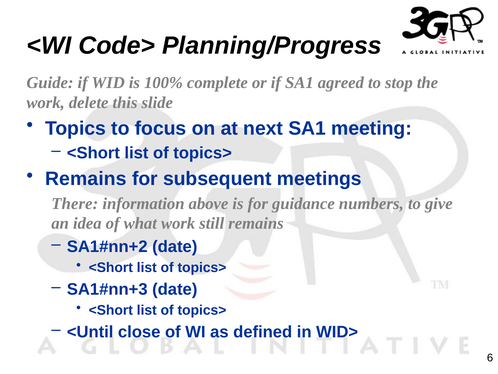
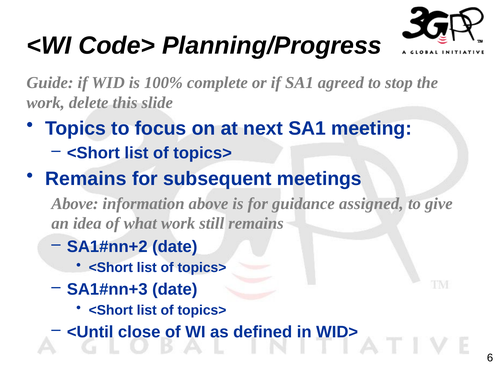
There at (75, 203): There -> Above
numbers: numbers -> assigned
